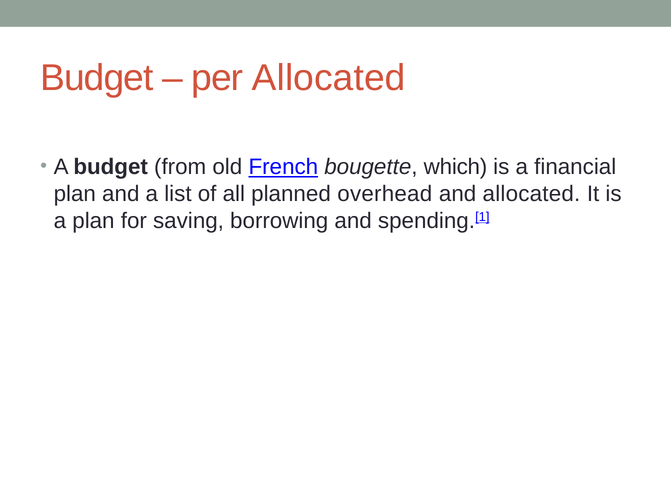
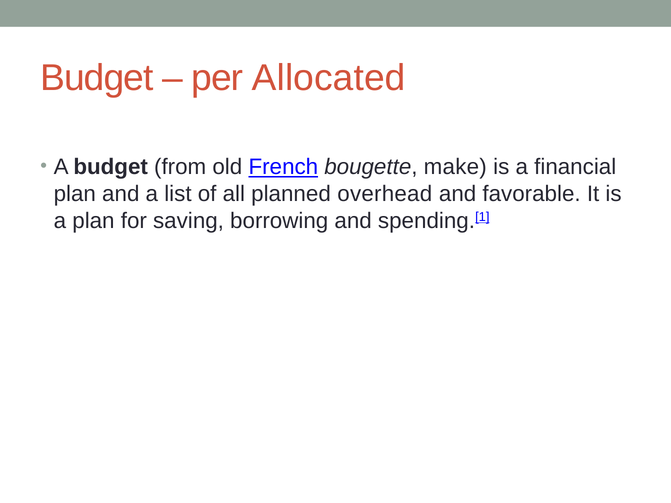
which: which -> make
and allocated: allocated -> favorable
